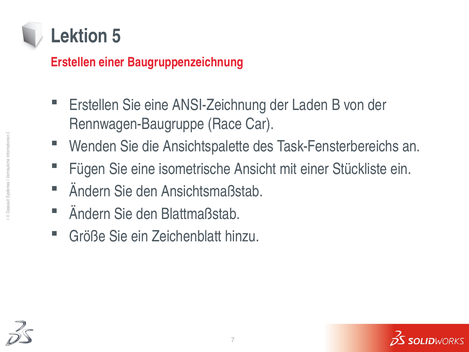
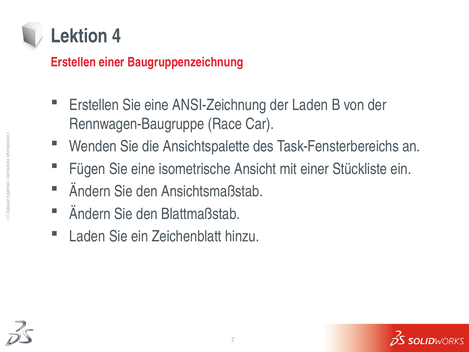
5: 5 -> 4
Größe at (87, 236): Größe -> Laden
